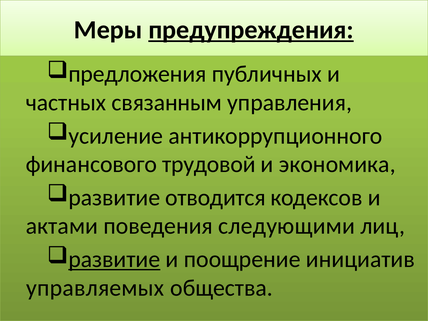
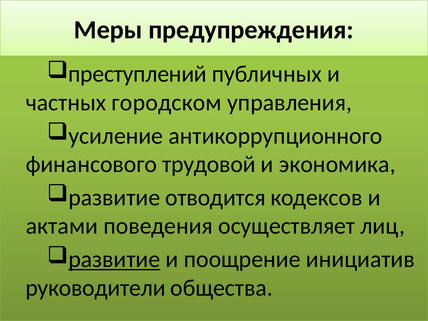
предупреждения underline: present -> none
предложения: предложения -> преступлений
связанным: связанным -> городском
следующими: следующими -> осуществляет
управляемых: управляемых -> руководители
